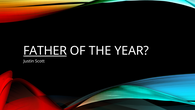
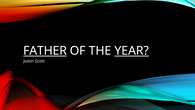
YEAR underline: none -> present
